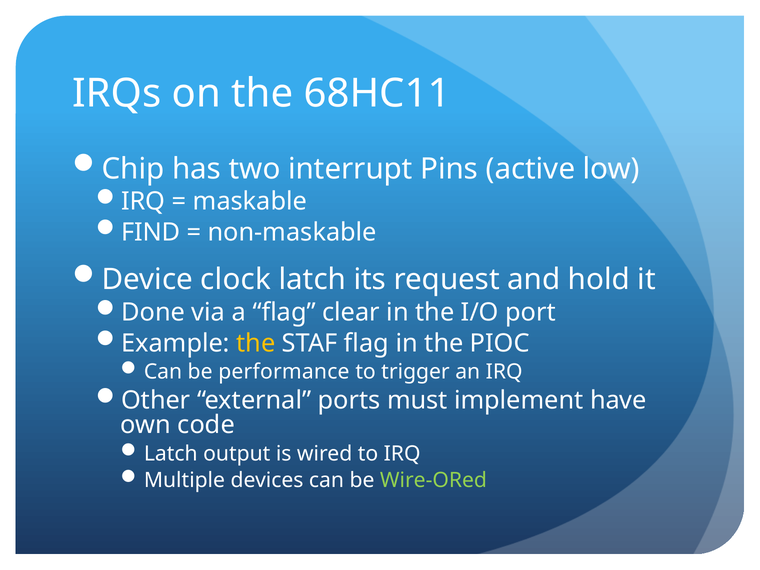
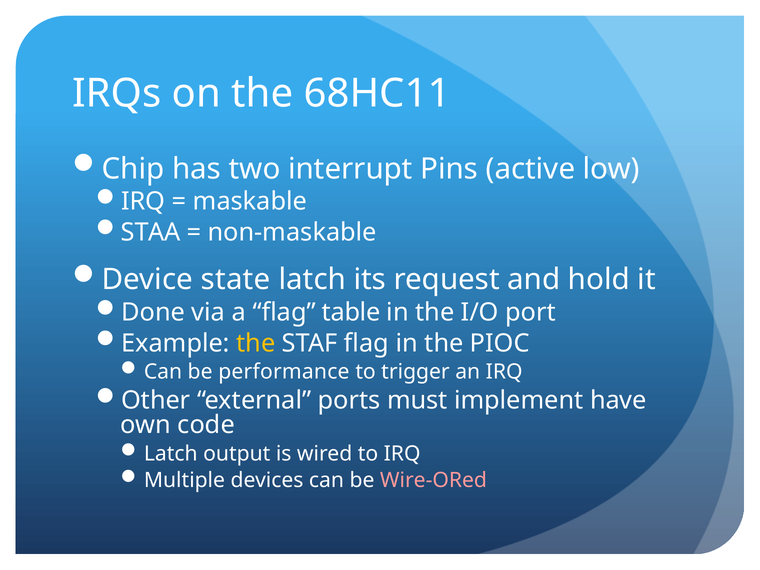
FIND: FIND -> STAA
clock: clock -> state
clear: clear -> table
Wire-ORed colour: light green -> pink
